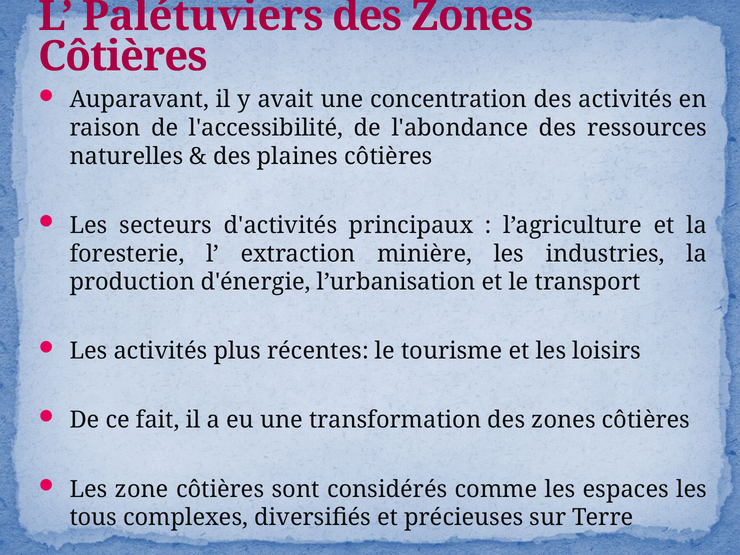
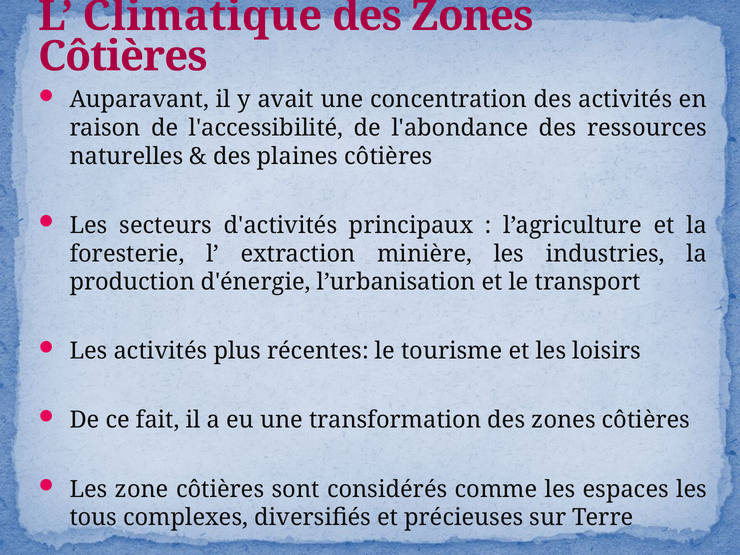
Palétuviers: Palétuviers -> Climatique
